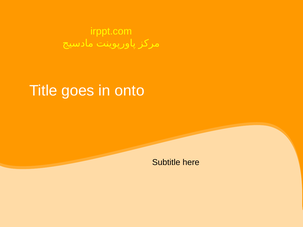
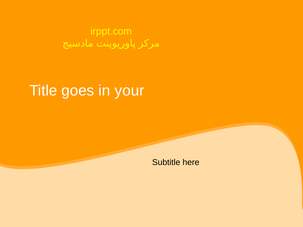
onto: onto -> your
